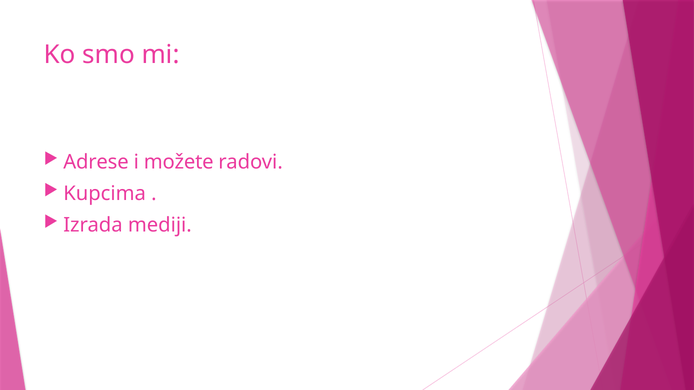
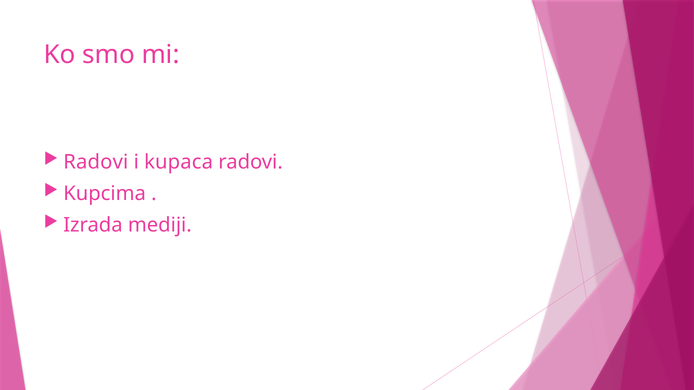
Adrese at (96, 162): Adrese -> Radovi
možete: možete -> kupaca
